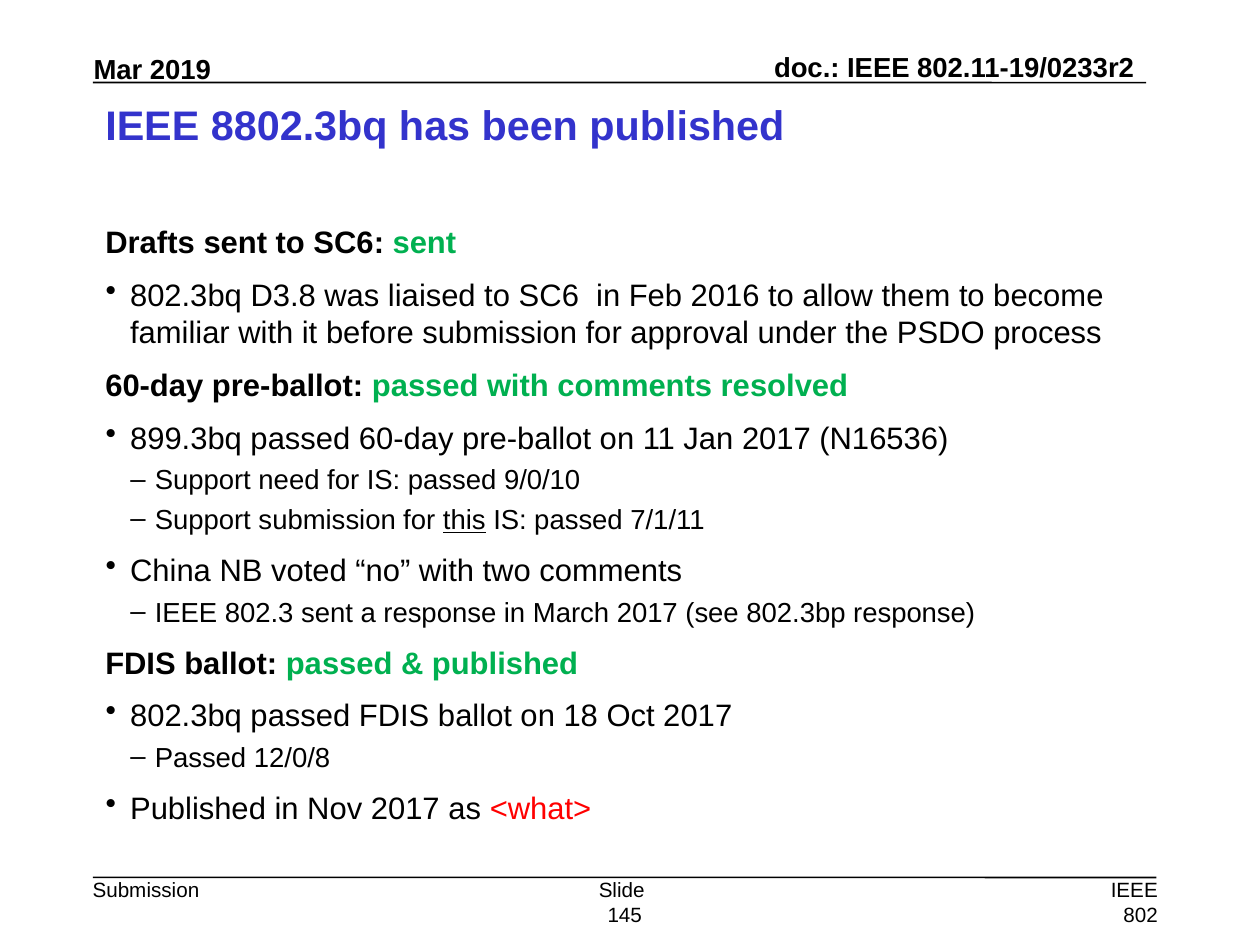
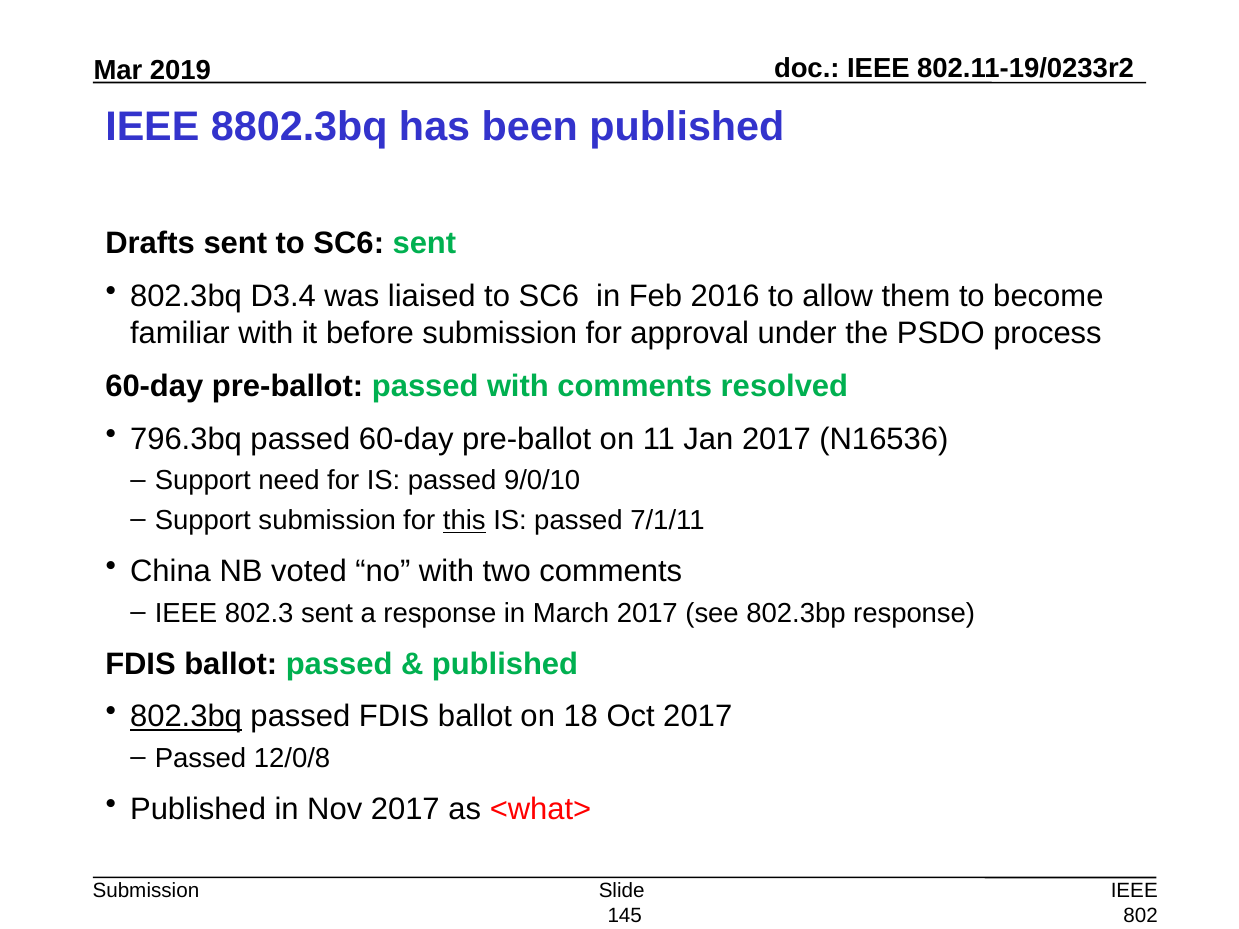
D3.8: D3.8 -> D3.4
899.3bq: 899.3bq -> 796.3bq
802.3bq at (186, 717) underline: none -> present
